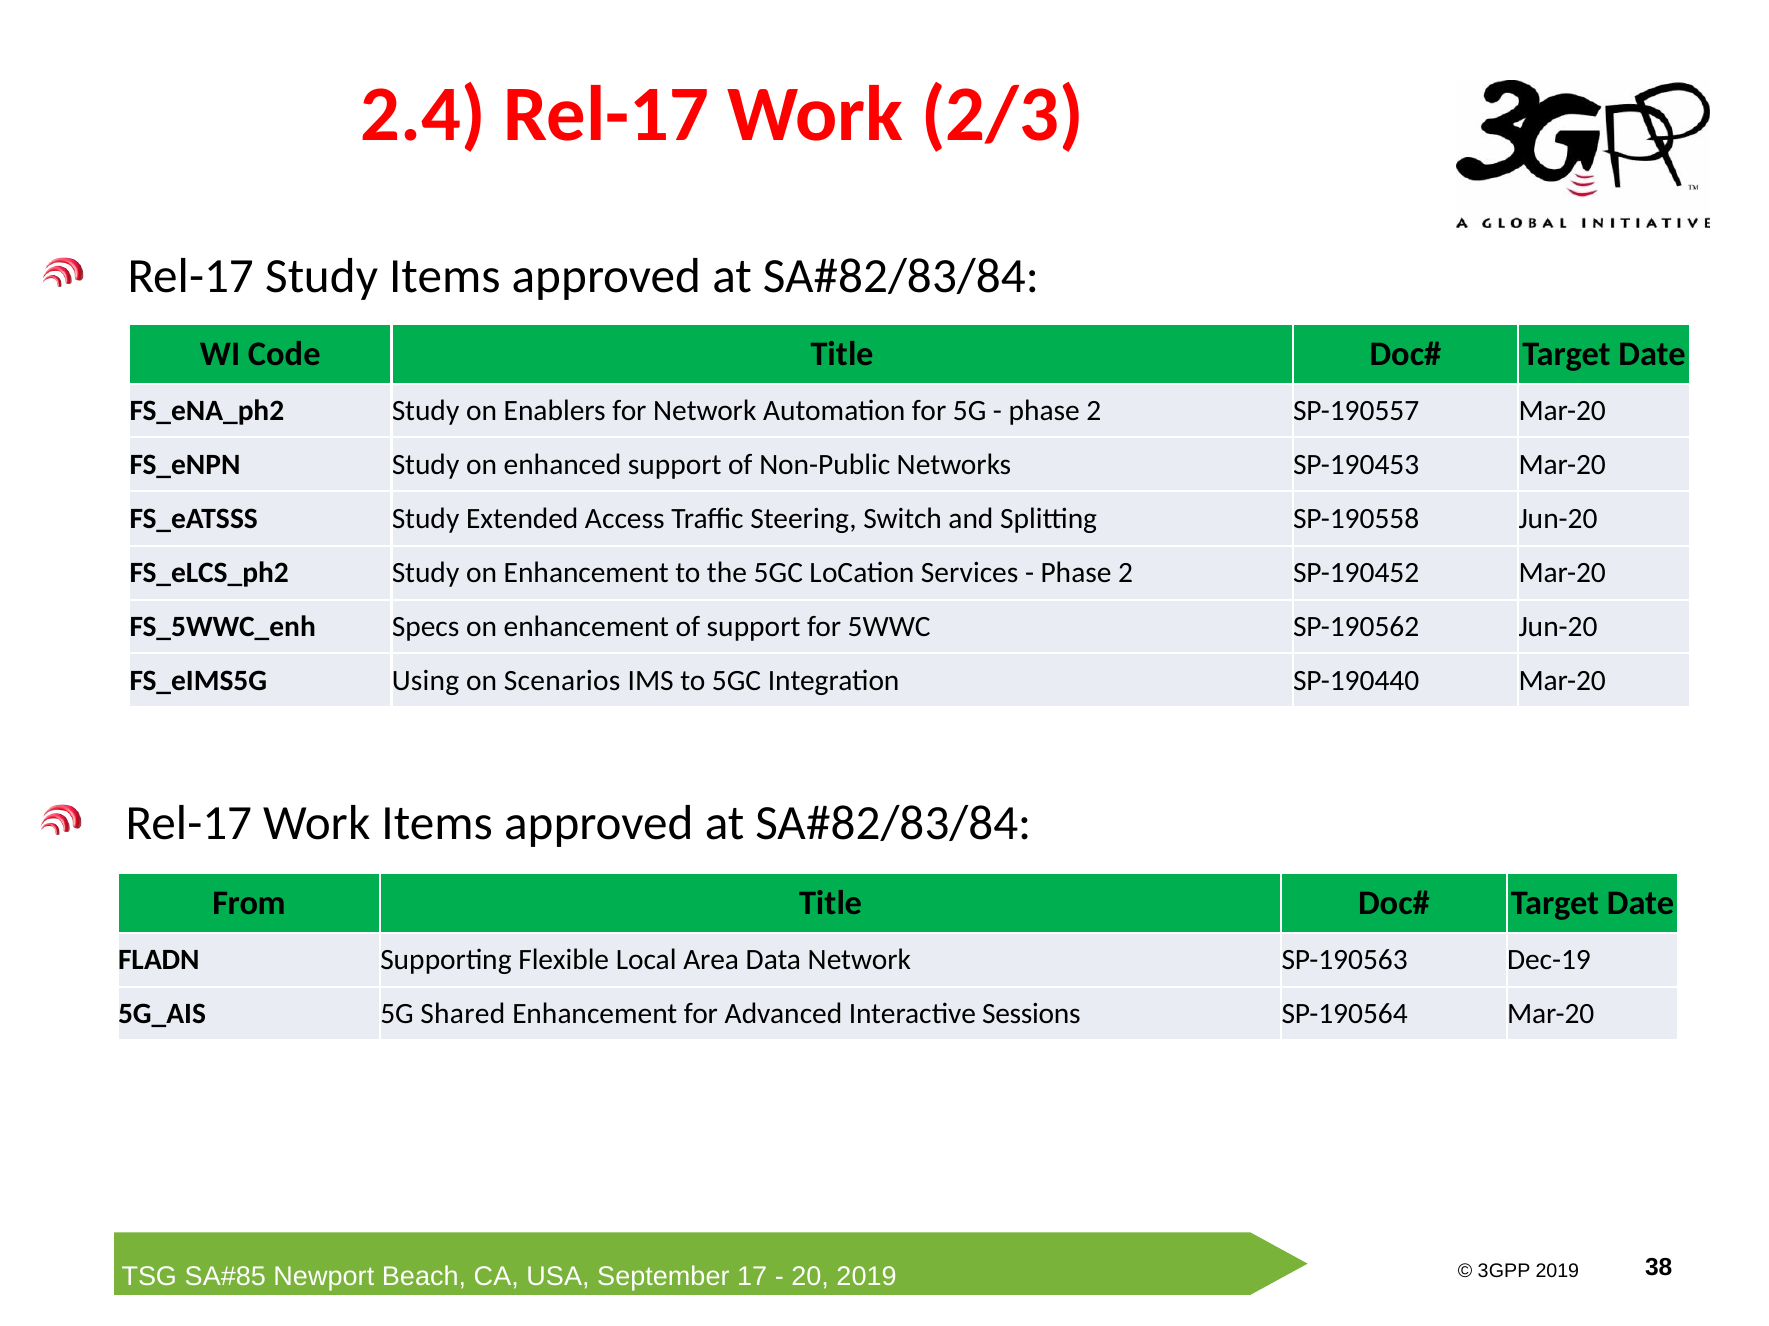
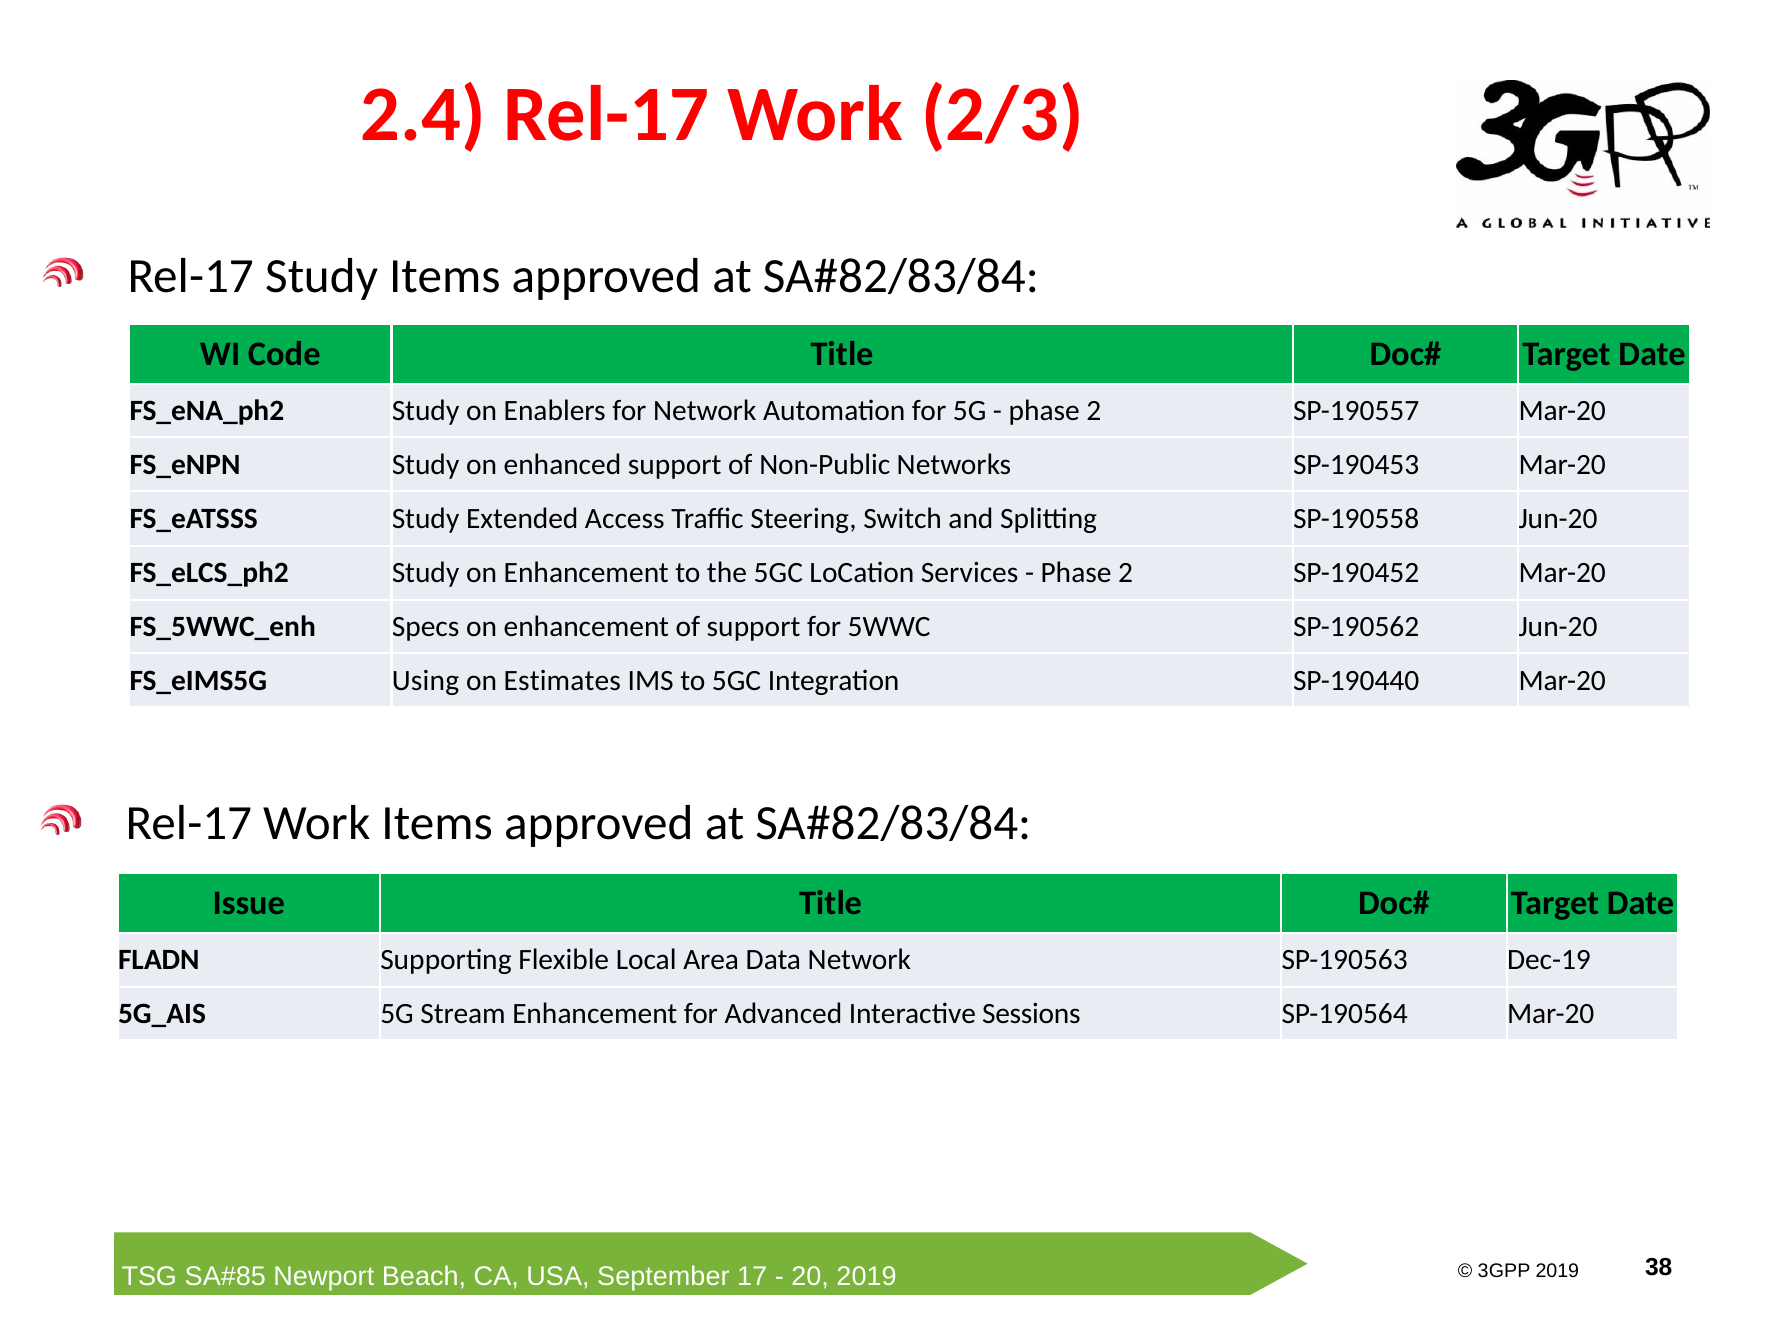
Scenarios: Scenarios -> Estimates
From: From -> Issue
Shared: Shared -> Stream
